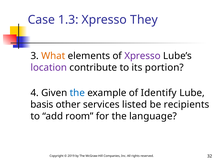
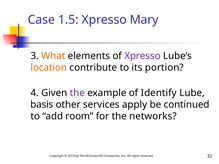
1.3: 1.3 -> 1.5
They: They -> Mary
location colour: purple -> orange
the at (77, 93) colour: blue -> purple
listed: listed -> apply
recipients: recipients -> continued
language: language -> networks
